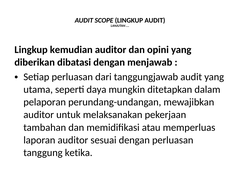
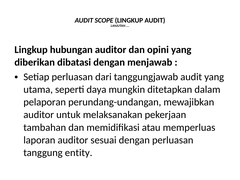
kemudian: kemudian -> hubungan
ketika: ketika -> entity
